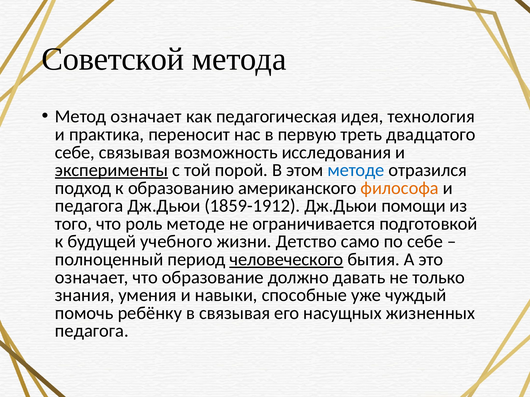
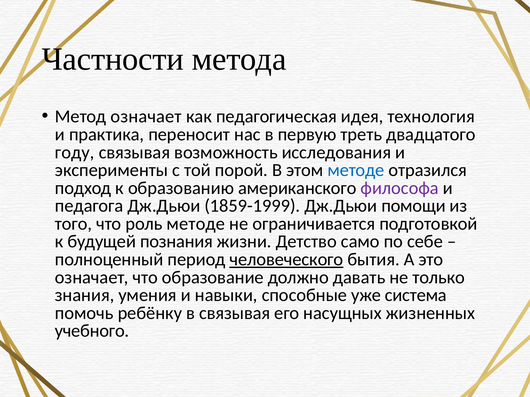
Советской: Советской -> Частности
себе at (75, 152): себе -> году
эксперименты underline: present -> none
философа colour: orange -> purple
1859-1912: 1859-1912 -> 1859-1999
учебного: учебного -> познания
чуждый: чуждый -> система
педагога at (92, 331): педагога -> учебного
